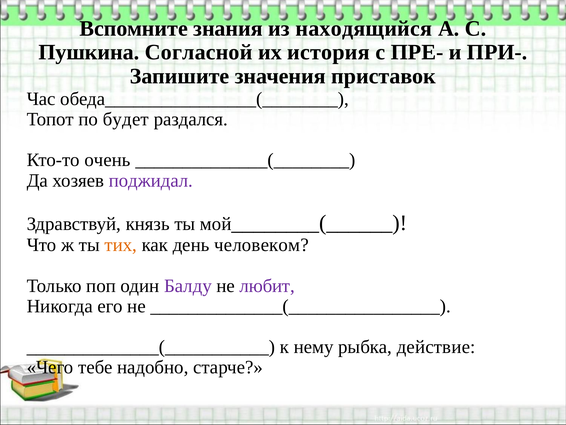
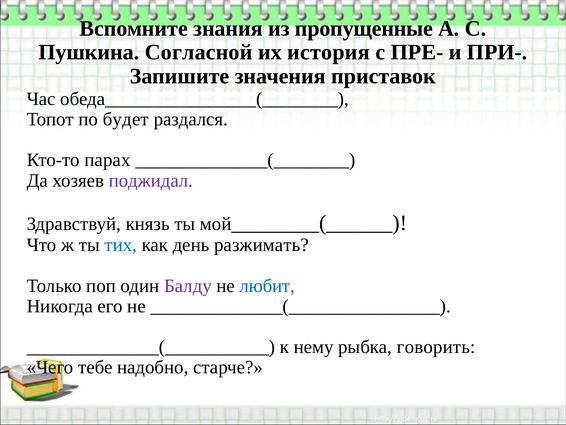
находящийся: находящийся -> пропущенные
очень: очень -> парах
тих colour: orange -> blue
человеком: человеком -> разжимать
любит colour: purple -> blue
действие: действие -> говорить
